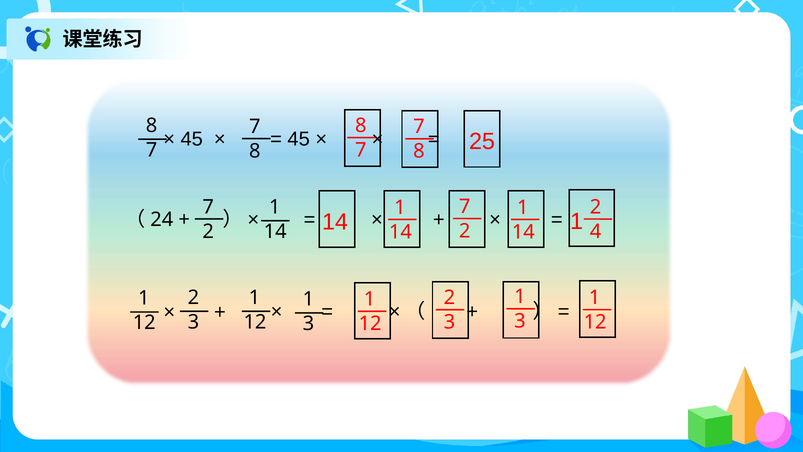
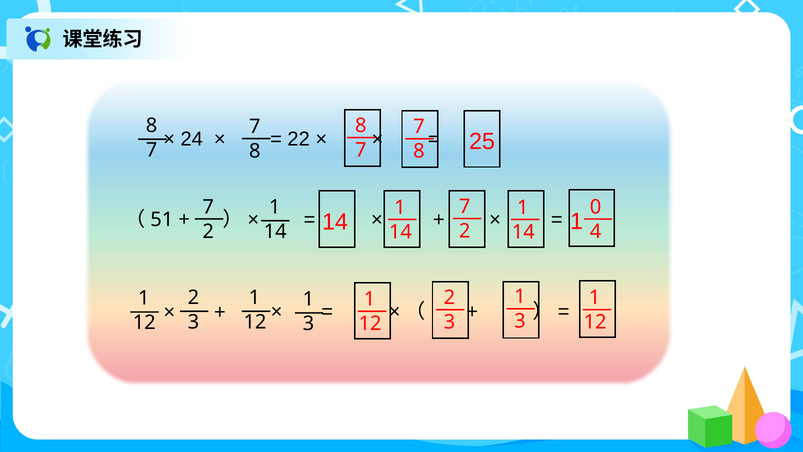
45 at (192, 139): 45 -> 24
45 at (299, 139): 45 -> 22
14 2: 2 -> 0
24: 24 -> 51
